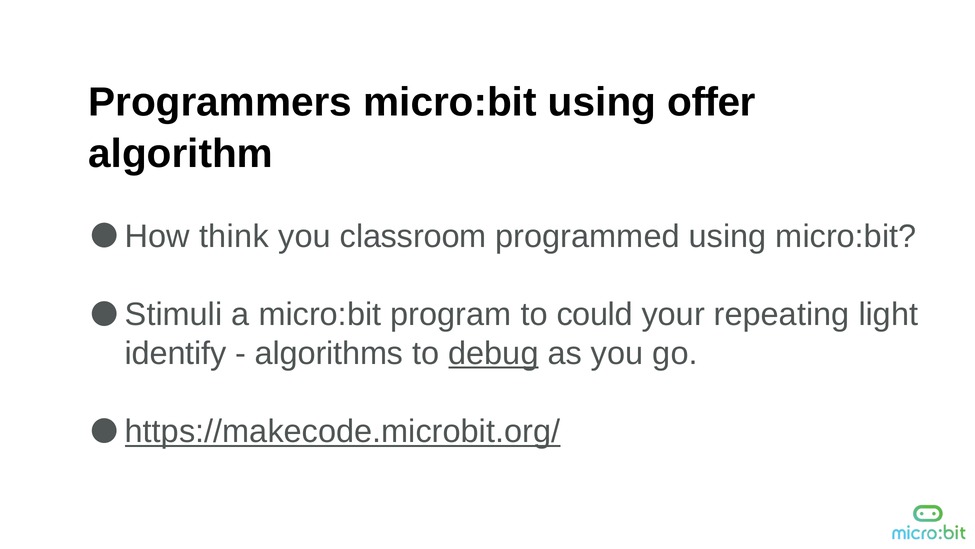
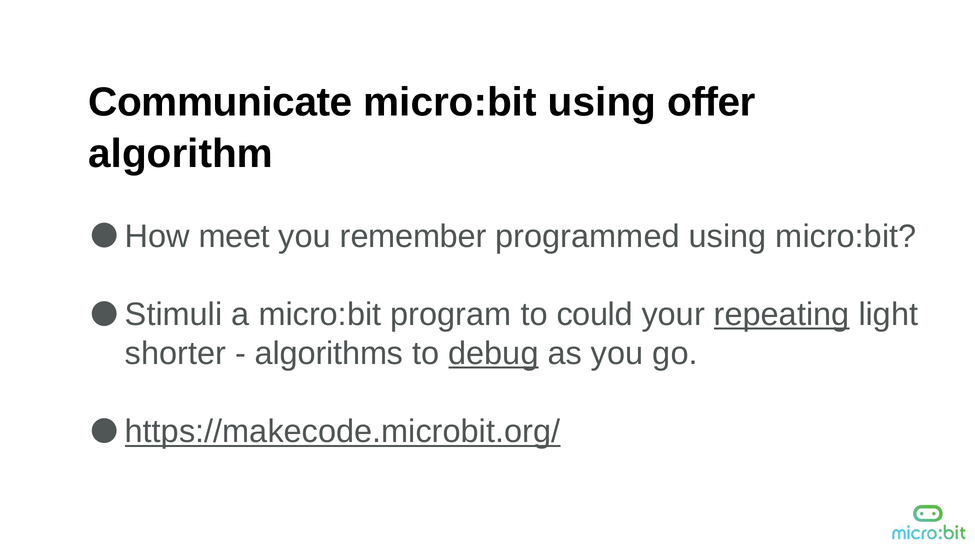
Programmers: Programmers -> Communicate
think: think -> meet
classroom: classroom -> remember
repeating underline: none -> present
identify: identify -> shorter
